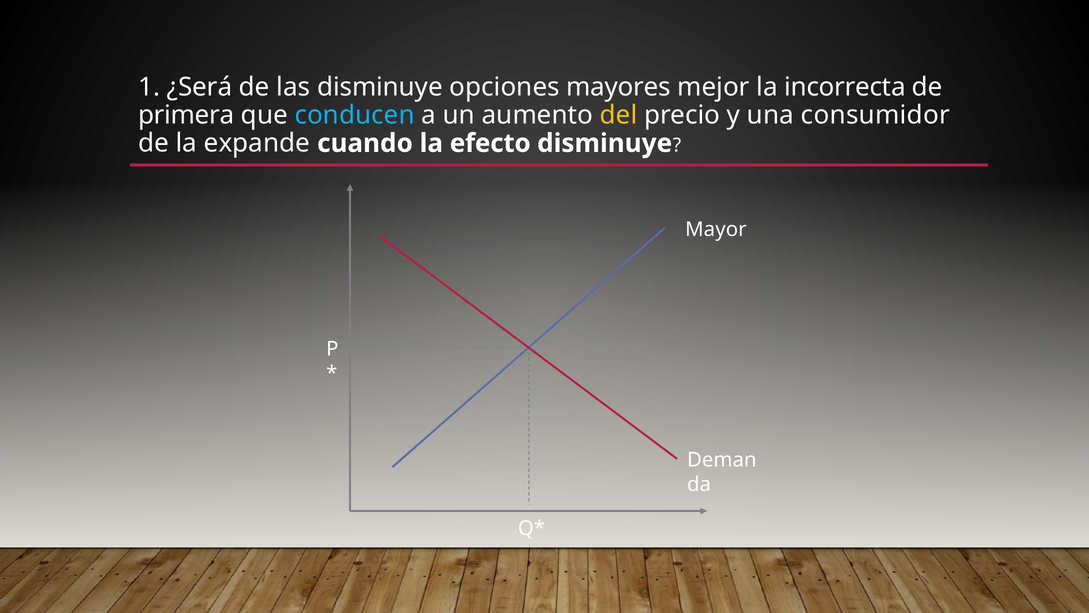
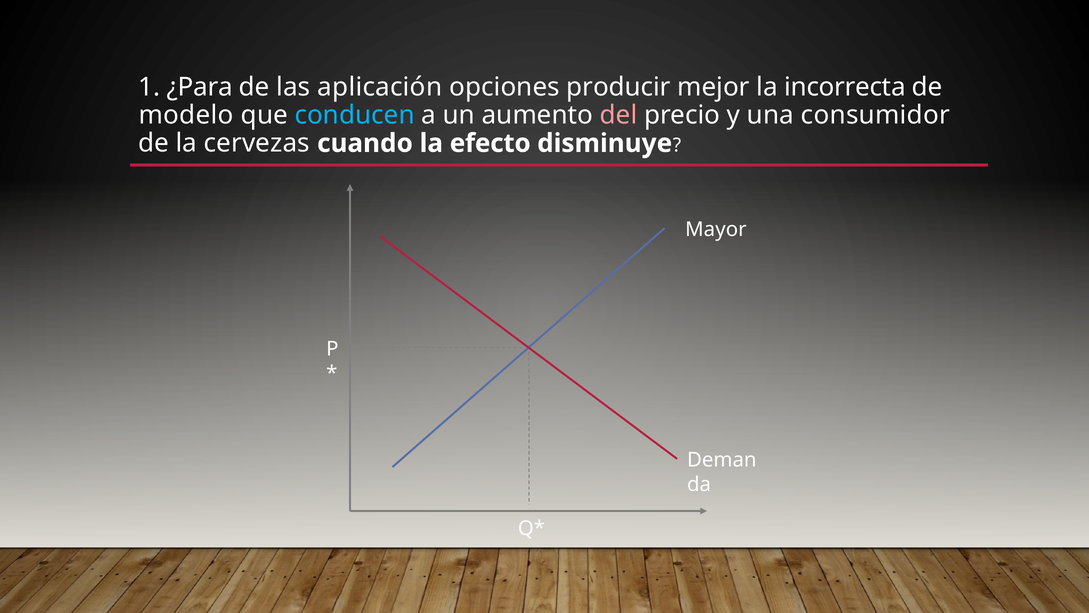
¿Será: ¿Será -> ¿Para
las disminuye: disminuye -> aplicación
mayores: mayores -> producir
primera: primera -> modelo
del colour: yellow -> pink
expande: expande -> cervezas
